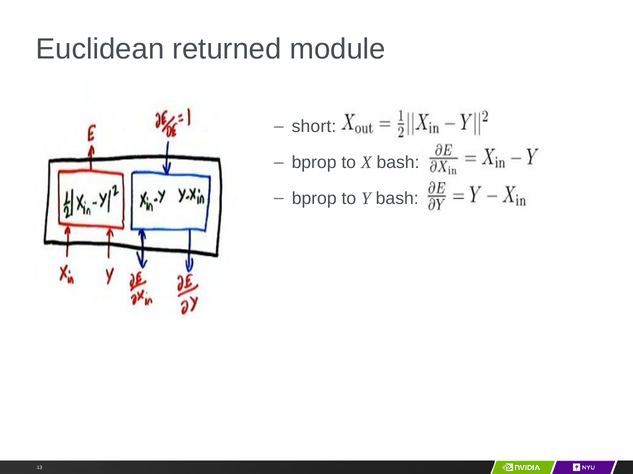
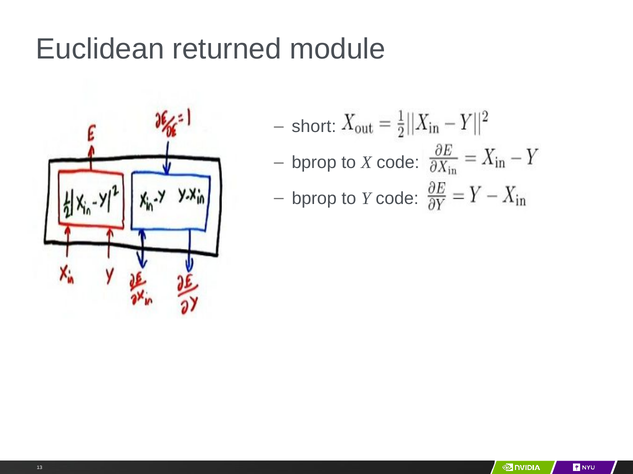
X bash: bash -> code
Y bash: bash -> code
